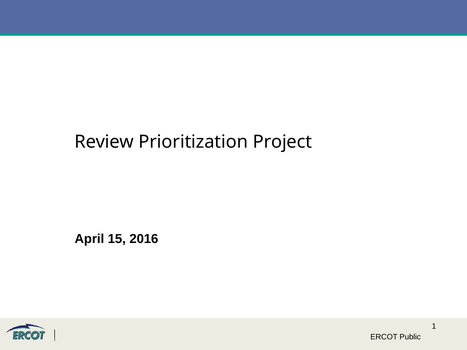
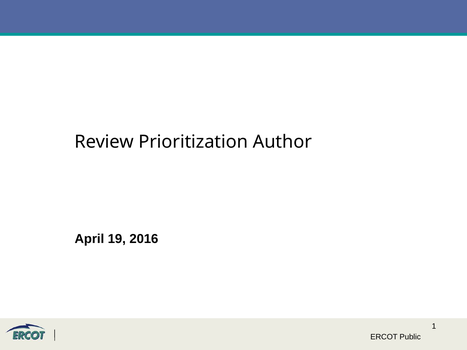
Project: Project -> Author
15: 15 -> 19
